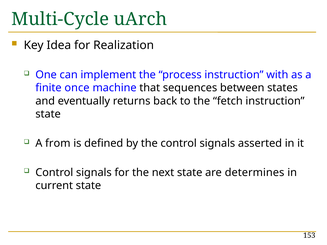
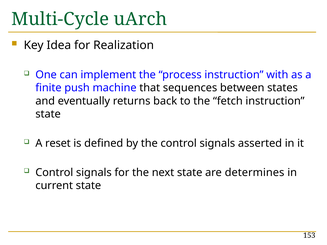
once: once -> push
from: from -> reset
